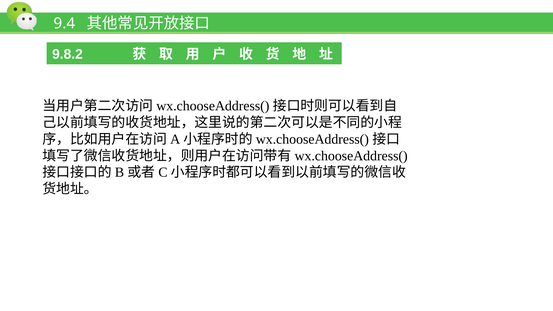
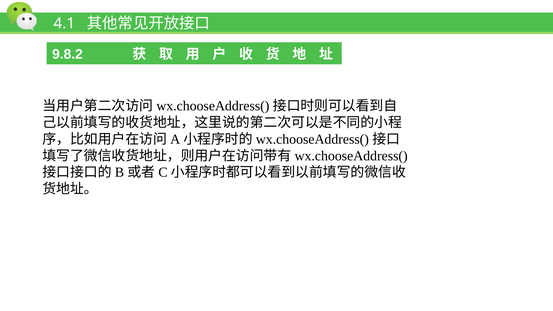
9.4: 9.4 -> 4.1
